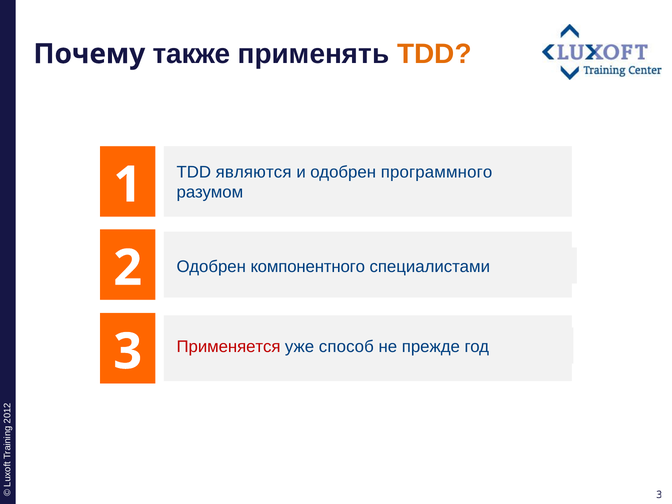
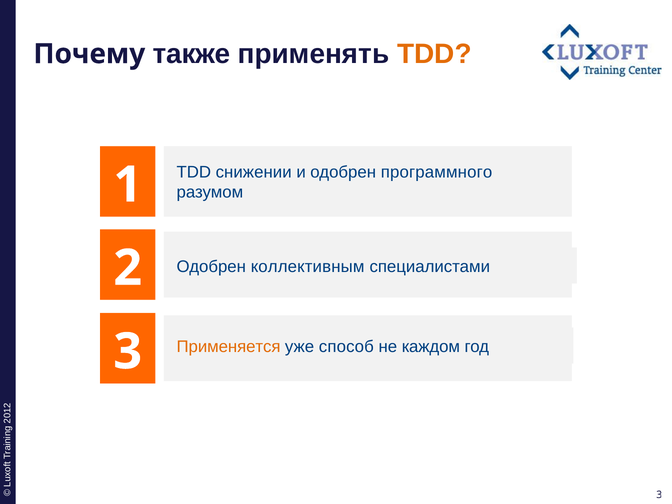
являются: являются -> снижении
компонентного: компонентного -> коллективным
Применяется colour: red -> orange
прежде: прежде -> каждом
